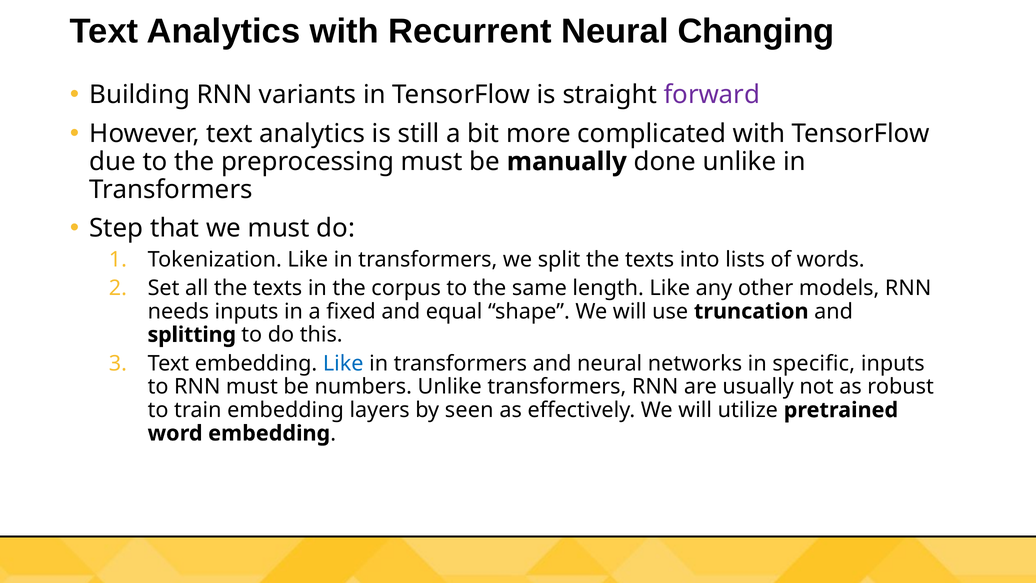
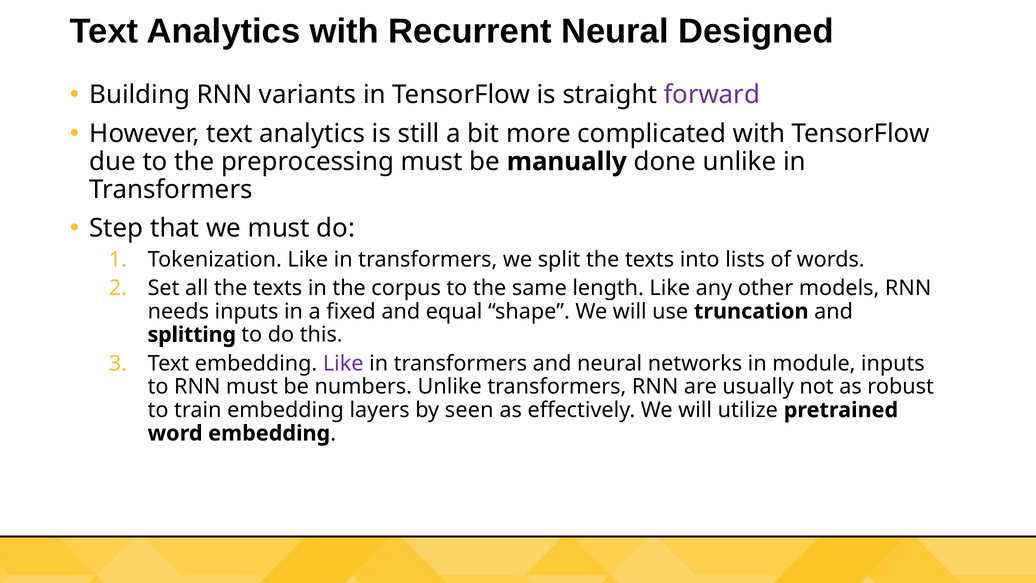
Changing: Changing -> Designed
Like at (343, 363) colour: blue -> purple
specific: specific -> module
